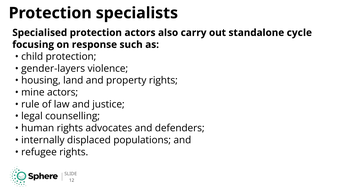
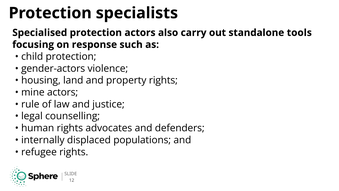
cycle: cycle -> tools
gender-layers: gender-layers -> gender-actors
